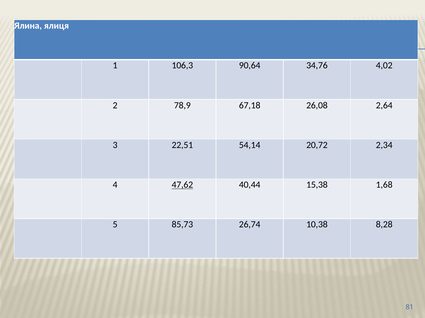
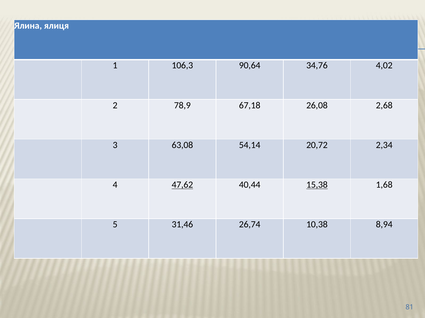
2,64: 2,64 -> 2,68
22,51: 22,51 -> 63,08
15,38 underline: none -> present
85,73: 85,73 -> 31,46
8,28: 8,28 -> 8,94
